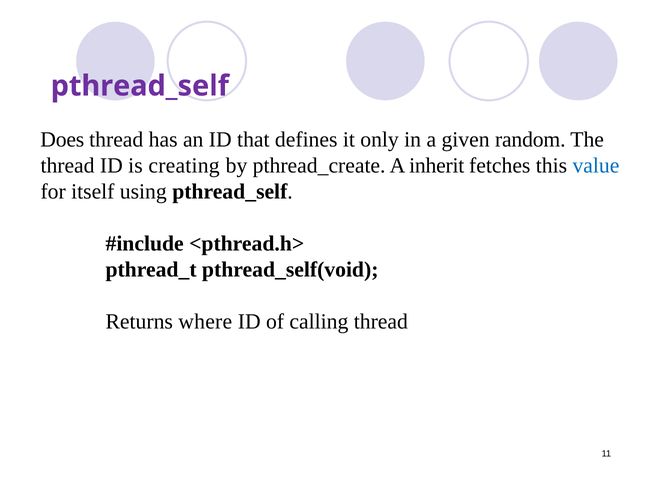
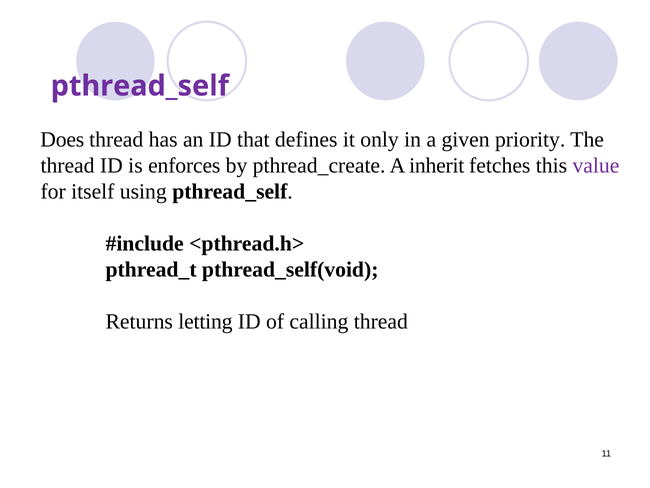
random: random -> priority
creating: creating -> enforces
value colour: blue -> purple
where: where -> letting
